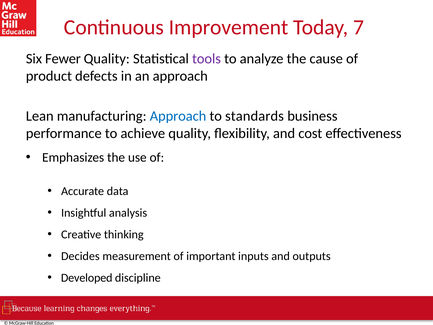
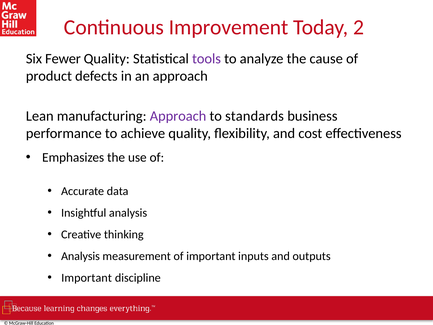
7: 7 -> 2
Approach at (178, 116) colour: blue -> purple
Decides at (80, 256): Decides -> Analysis
Developed at (87, 278): Developed -> Important
